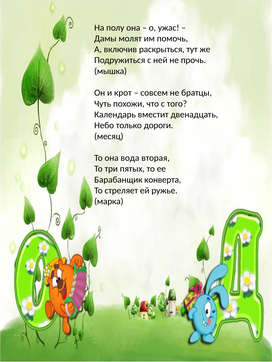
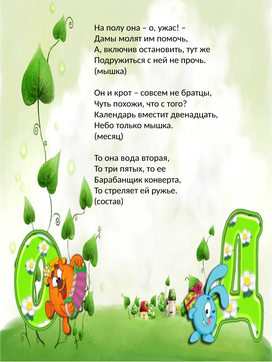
раскрыться: раскрыться -> остановить
только дороги: дороги -> мышка
марка: марка -> состав
